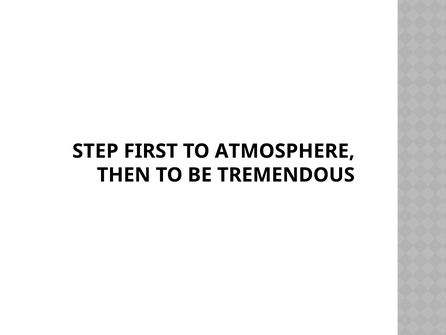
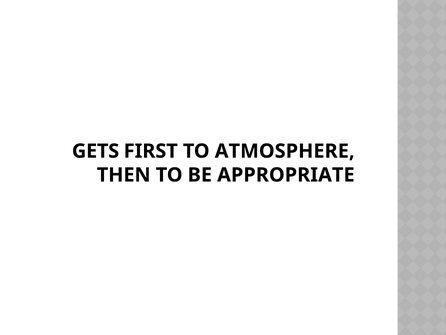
STEP: STEP -> GETS
TREMENDOUS: TREMENDOUS -> APPROPRIATE
